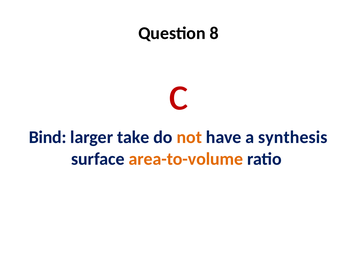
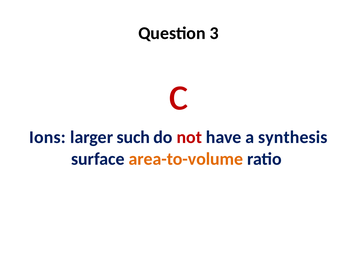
8: 8 -> 3
Bind: Bind -> Ions
take: take -> such
not colour: orange -> red
